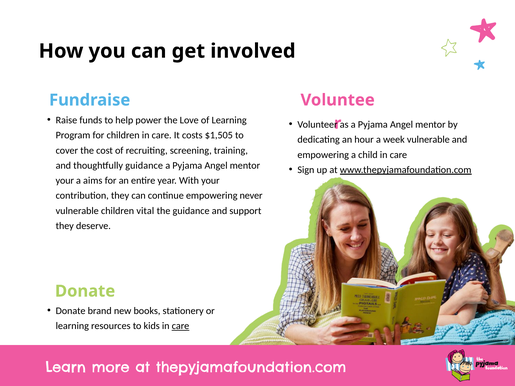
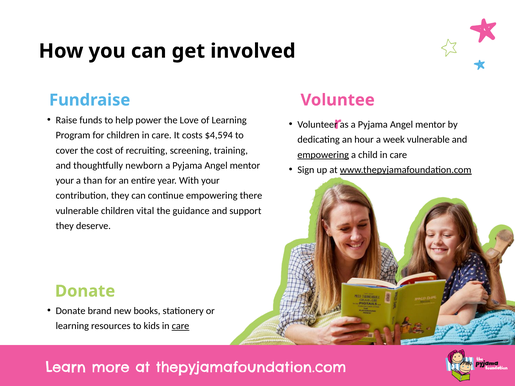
$1,505: $1,505 -> $4,594
empowering at (323, 155) underline: none -> present
thoughtfully guidance: guidance -> newborn
aims: aims -> than
never: never -> there
